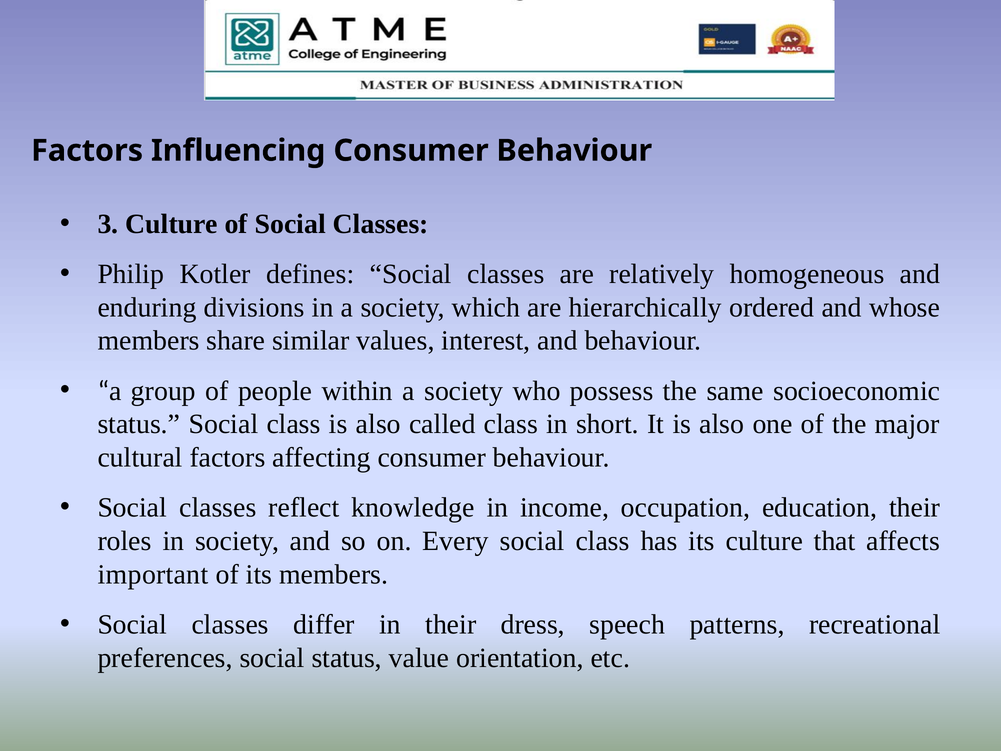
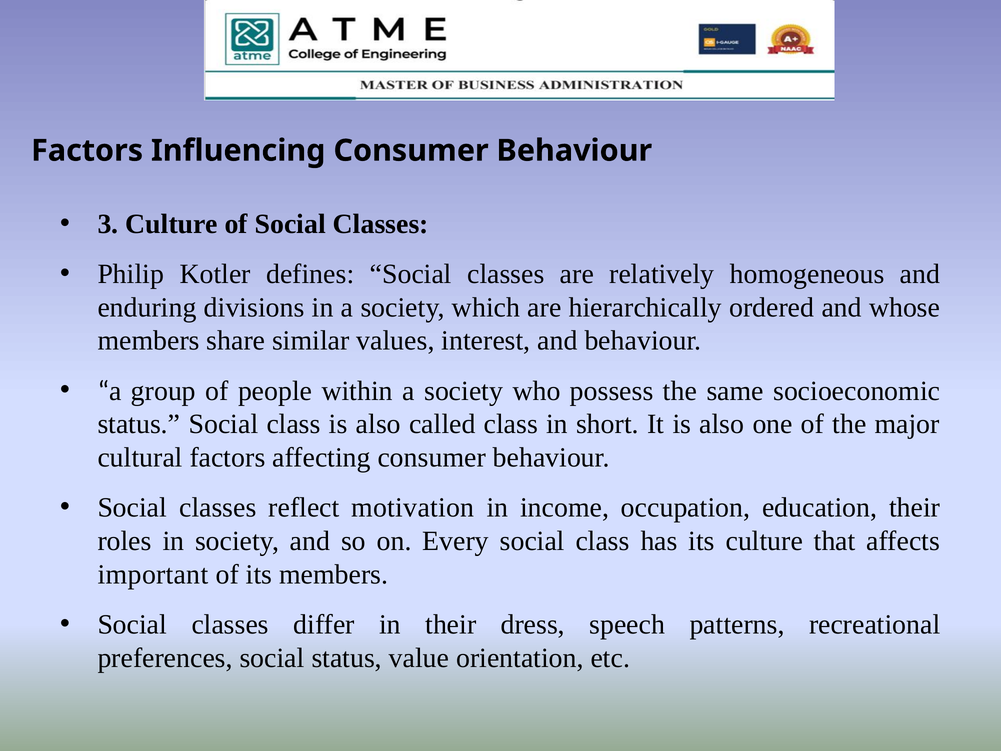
knowledge: knowledge -> motivation
